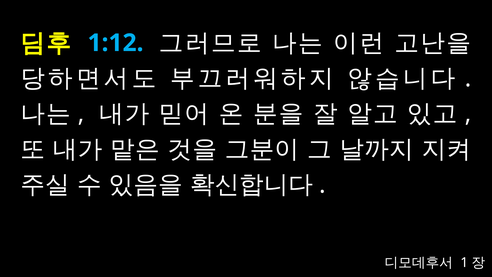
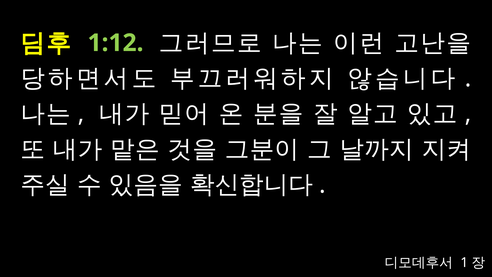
1:12 colour: light blue -> light green
